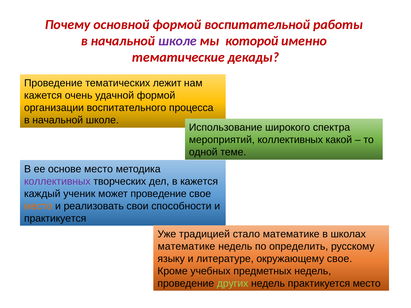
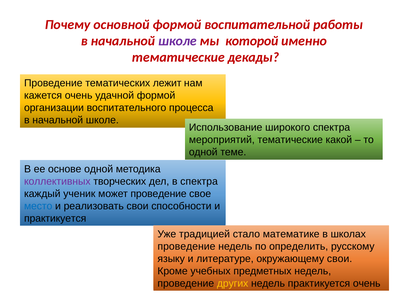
мероприятий коллективных: коллективных -> тематические
основе место: место -> одной
в кажется: кажется -> спектра
место at (38, 206) colour: orange -> blue
математике at (186, 247): математике -> проведение
окружающему свое: свое -> свои
других colour: light green -> yellow
практикуется место: место -> очень
